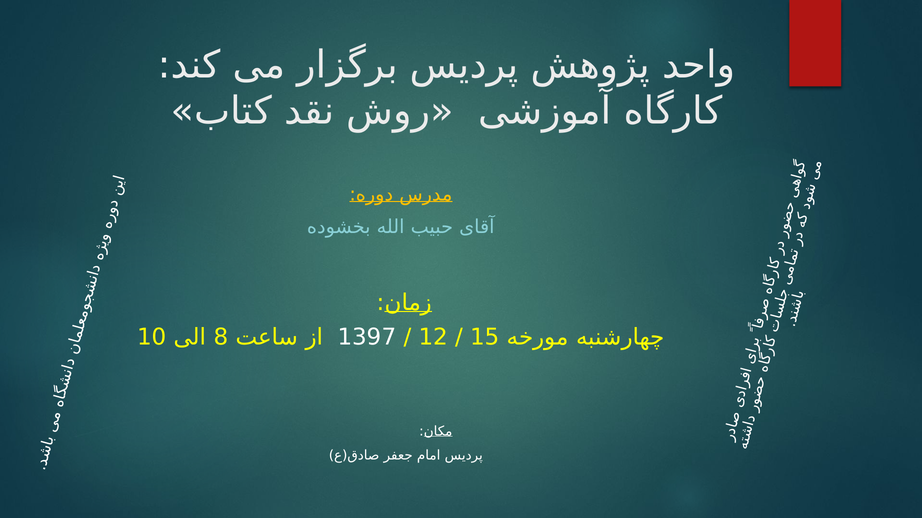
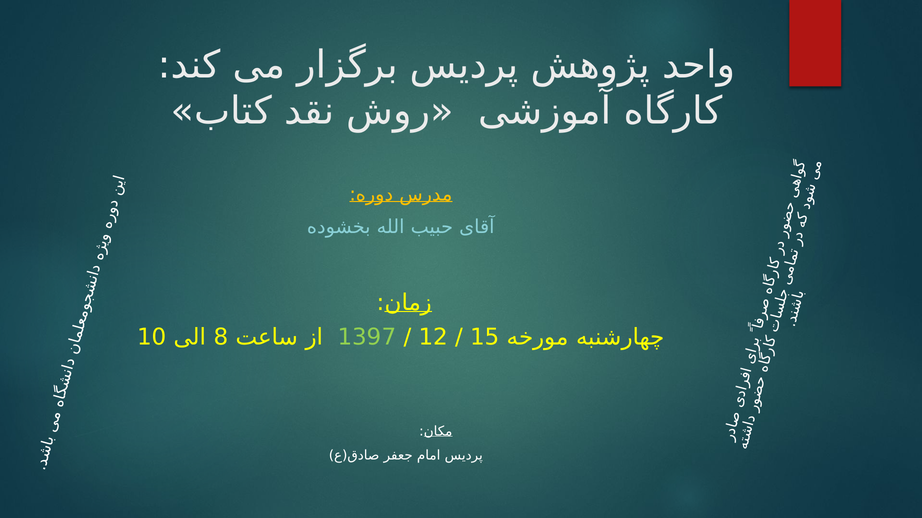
1397 colour: white -> light green
